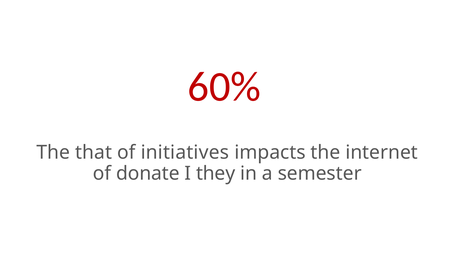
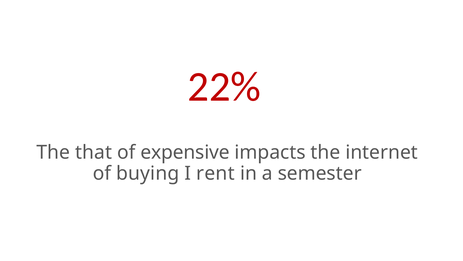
60%: 60% -> 22%
initiatives: initiatives -> expensive
donate: donate -> buying
they: they -> rent
